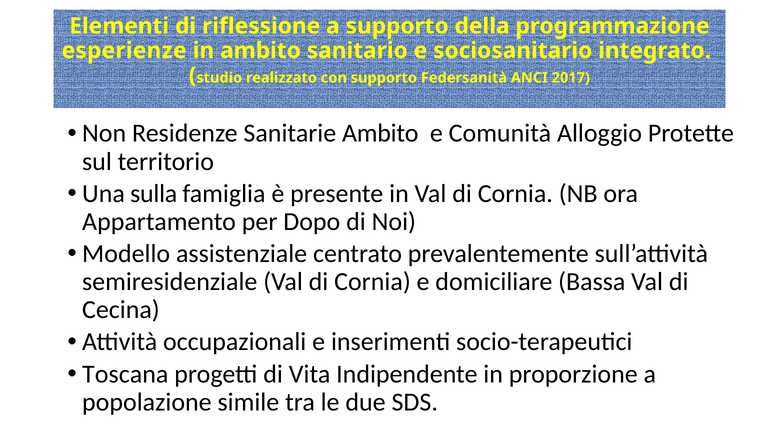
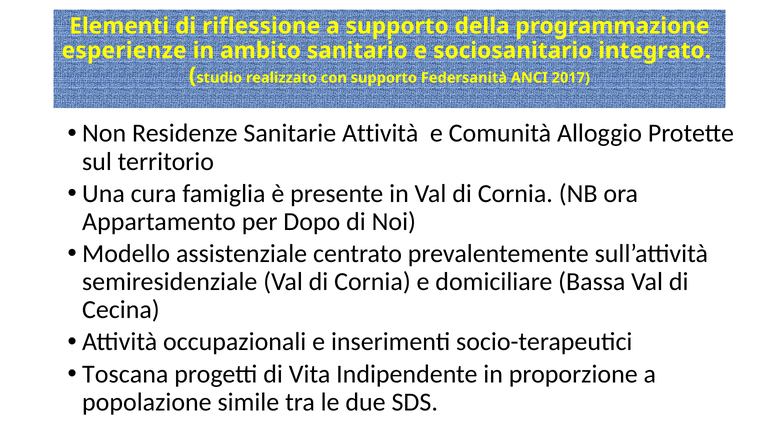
Sanitarie Ambito: Ambito -> Attività
sulla: sulla -> cura
